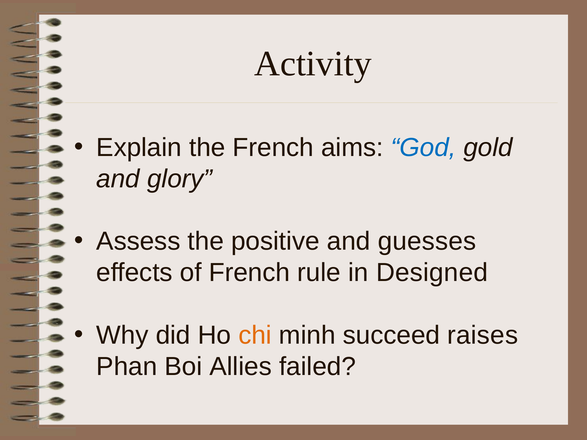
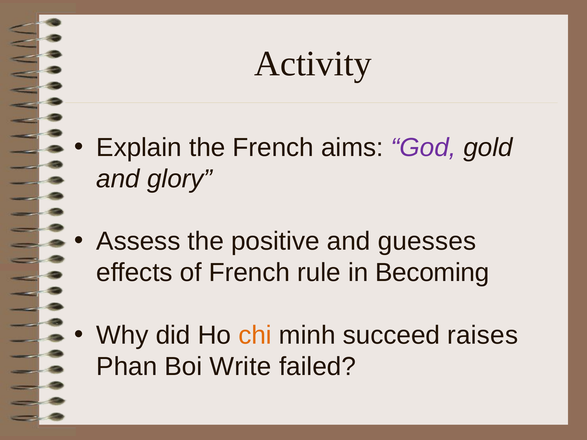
God colour: blue -> purple
Designed: Designed -> Becoming
Allies: Allies -> Write
